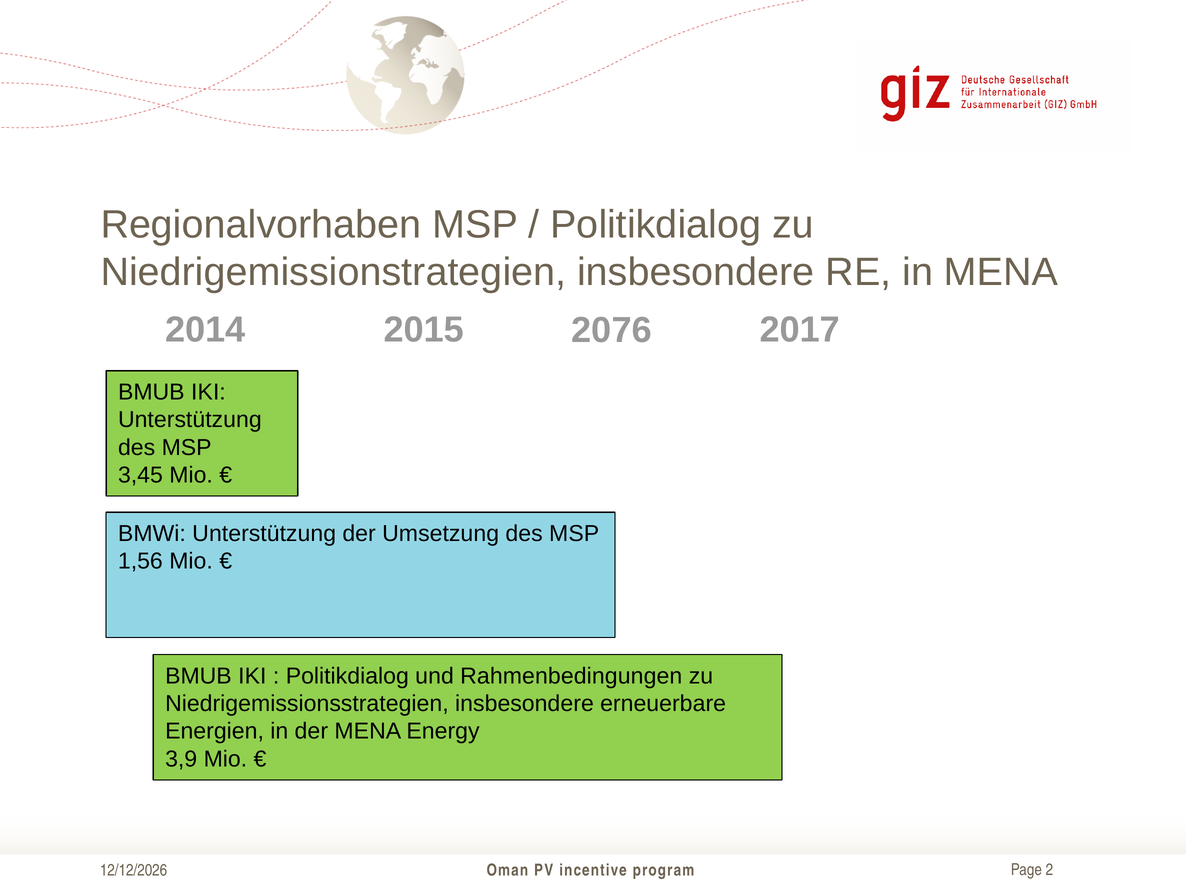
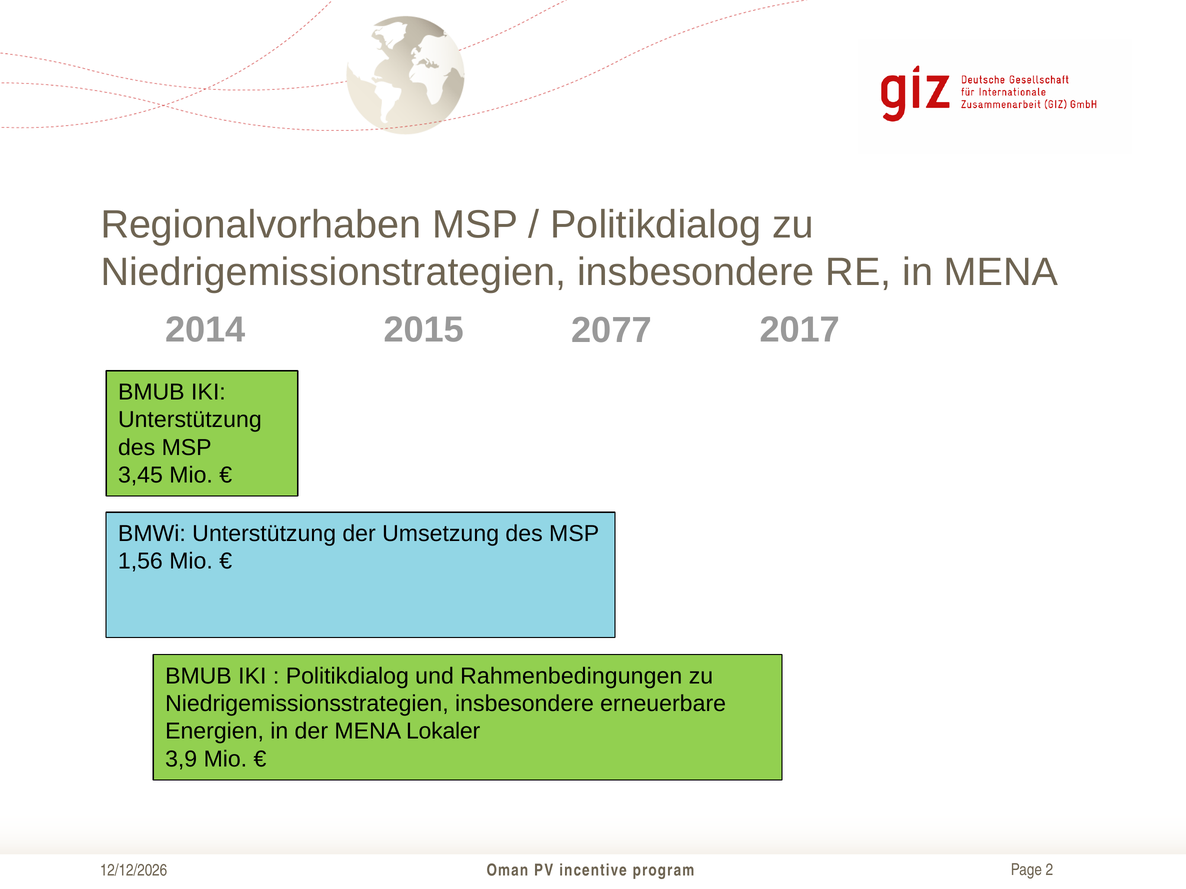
2076: 2076 -> 2077
Energy: Energy -> Lokaler
